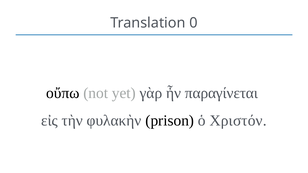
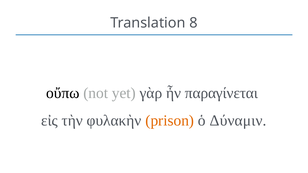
0: 0 -> 8
prison colour: black -> orange
Χριστόν: Χριστόν -> Δύναμιν
